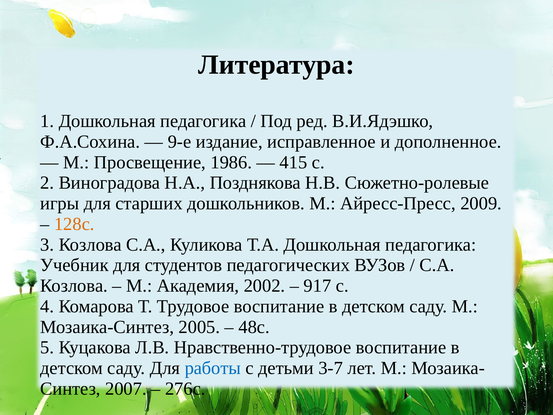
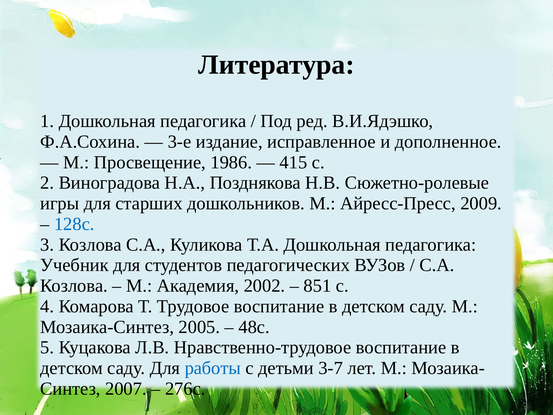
9-е: 9-е -> 3-е
128с colour: orange -> blue
917: 917 -> 851
